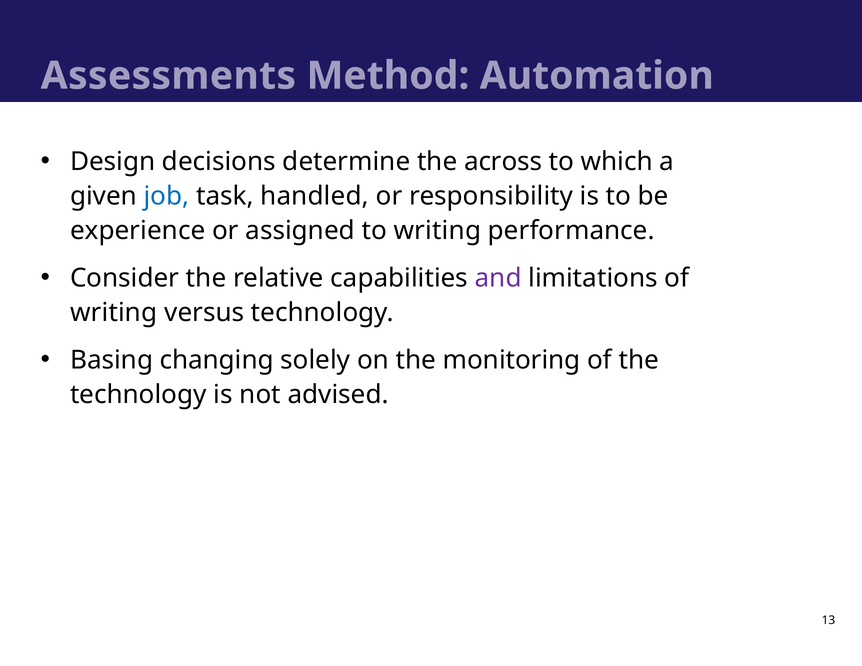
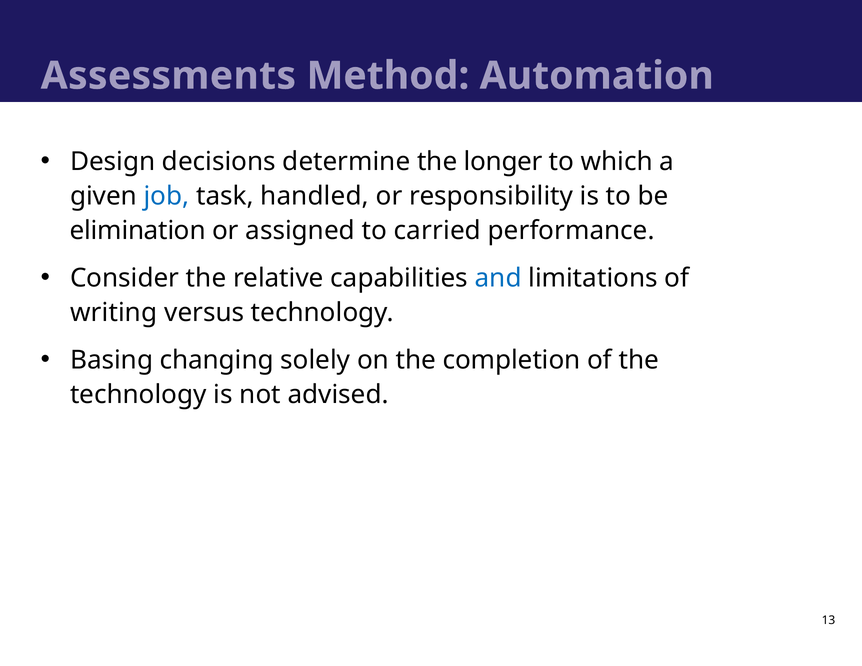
across: across -> longer
experience: experience -> elimination
to writing: writing -> carried
and colour: purple -> blue
monitoring: monitoring -> completion
